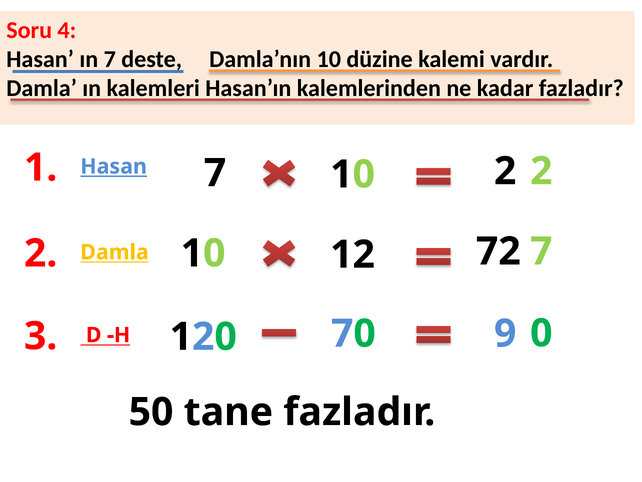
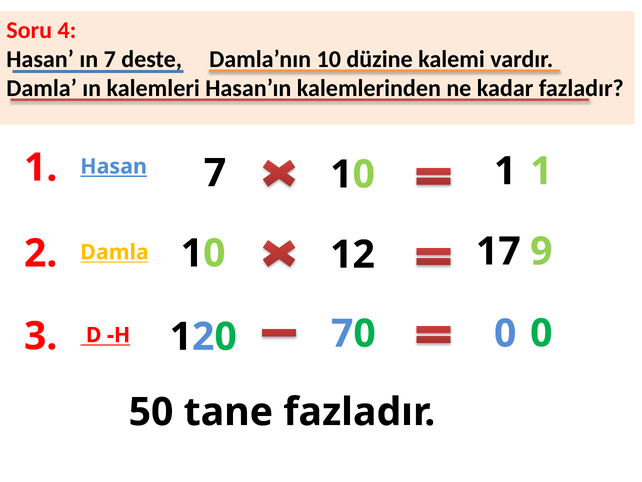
7 2: 2 -> 1
10 2: 2 -> 1
72: 72 -> 17
12 7: 7 -> 9
70 9: 9 -> 0
